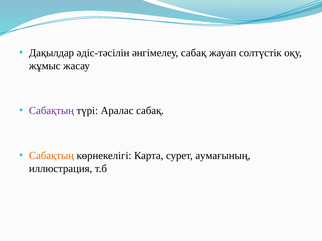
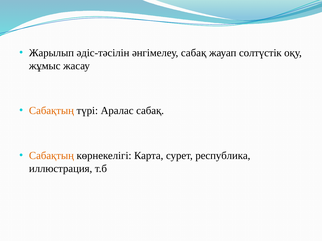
Дақылдар: Дақылдар -> Жарылып
Сабақтың at (51, 111) colour: purple -> orange
аумағының: аумағының -> республика
